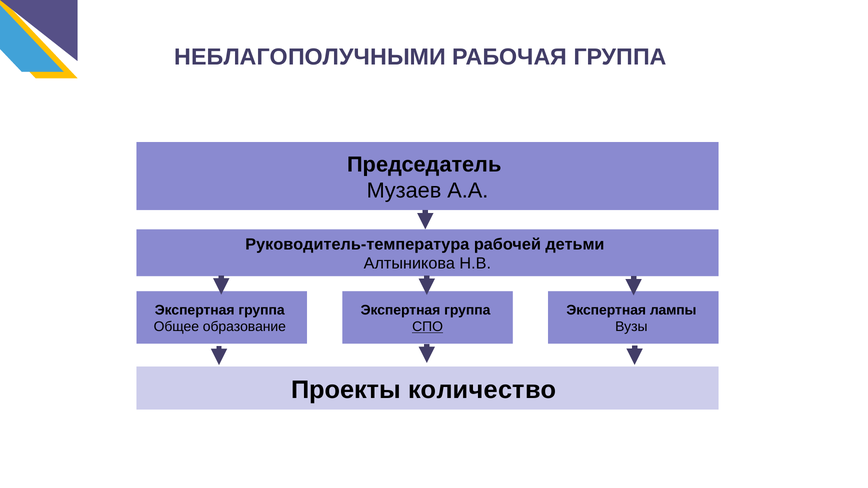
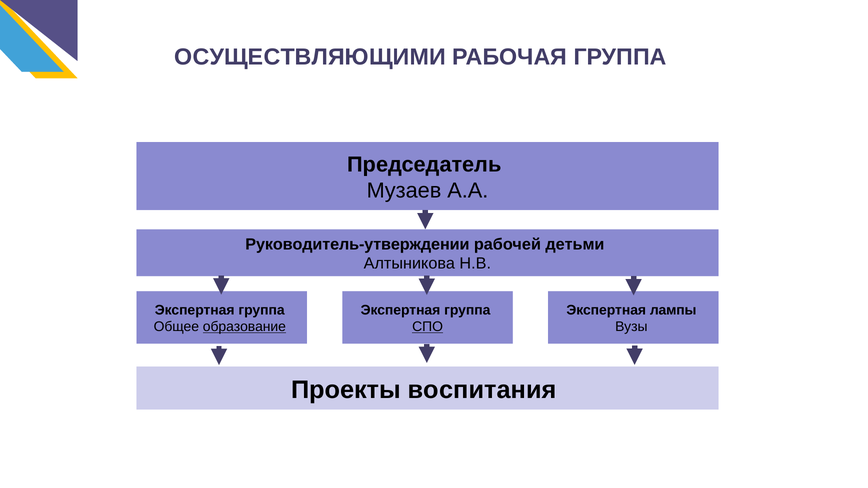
НЕБЛАГОПОЛУЧНЫМИ: НЕБЛАГОПОЛУЧНЫМИ -> ОСУЩЕСТВЛЯЮЩИМИ
Руководитель-температура: Руководитель-температура -> Руководитель-утверждении
образование underline: none -> present
количество: количество -> воспитания
